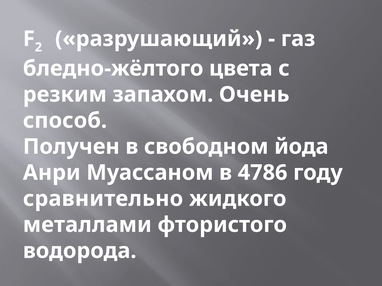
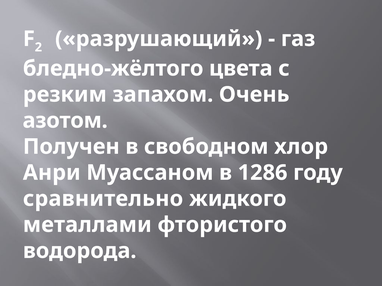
способ: способ -> азотом
йода: йода -> хлор
4786: 4786 -> 1286
